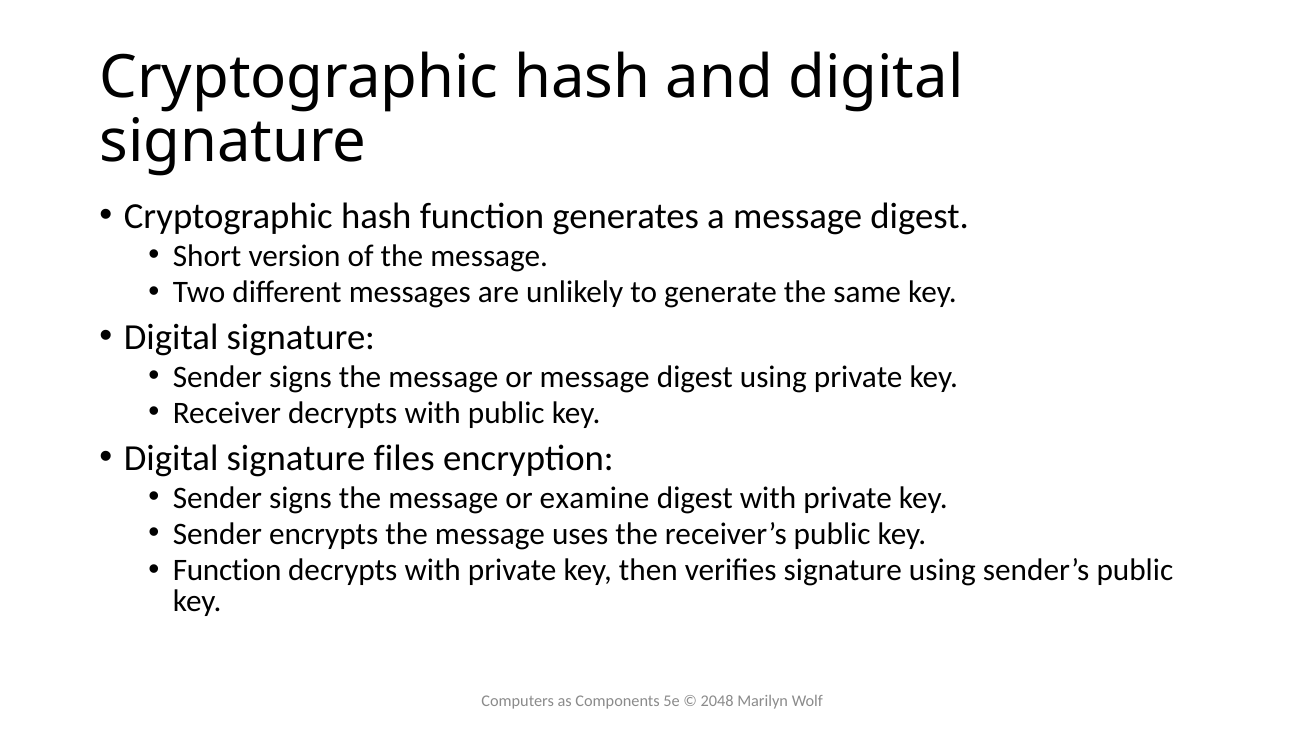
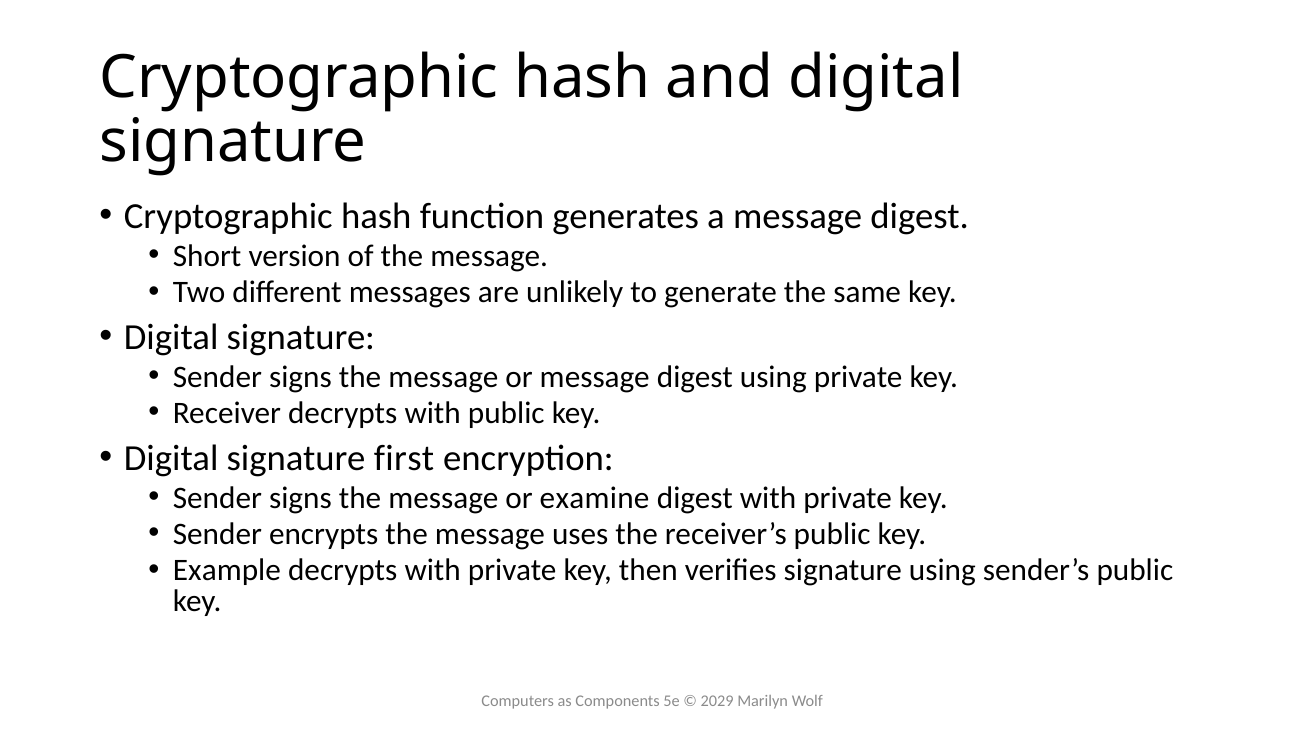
files: files -> first
Function at (227, 571): Function -> Example
2048: 2048 -> 2029
